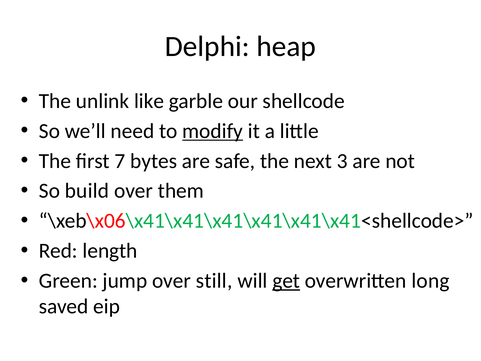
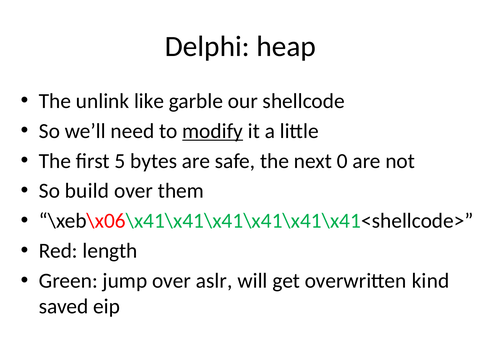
7: 7 -> 5
3: 3 -> 0
still: still -> aslr
get underline: present -> none
long: long -> kind
